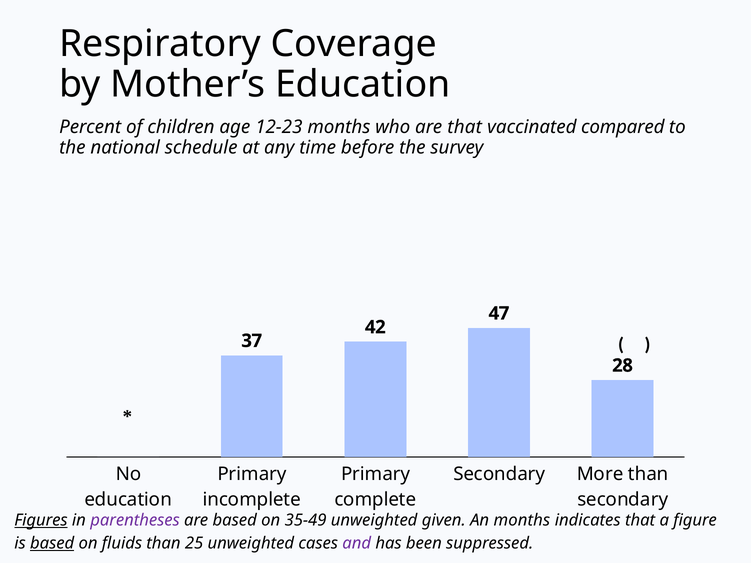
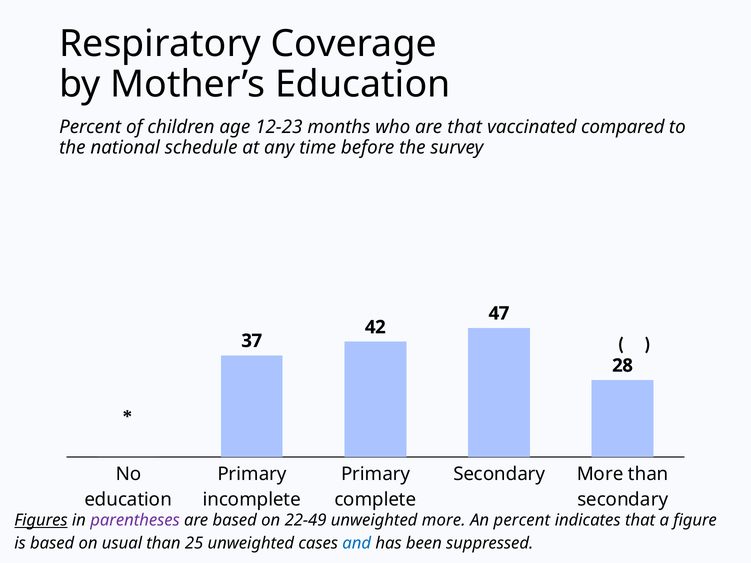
35-49: 35-49 -> 22-49
unweighted given: given -> more
An months: months -> percent
based at (52, 543) underline: present -> none
fluids: fluids -> usual
and colour: purple -> blue
